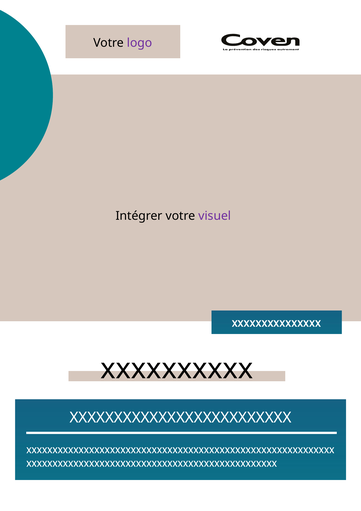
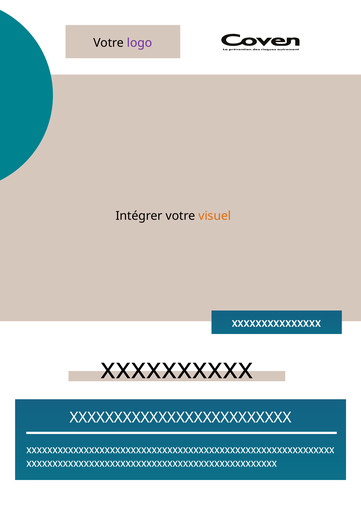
visuel colour: purple -> orange
